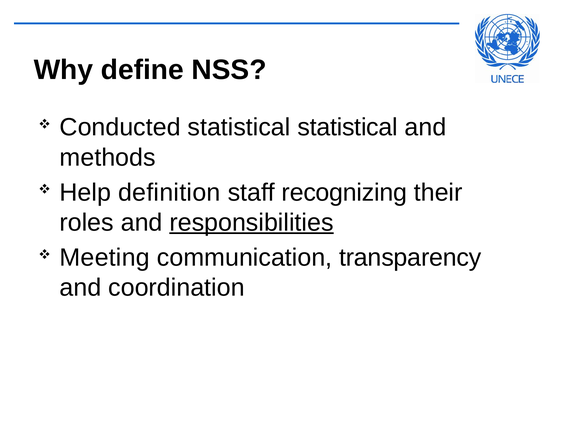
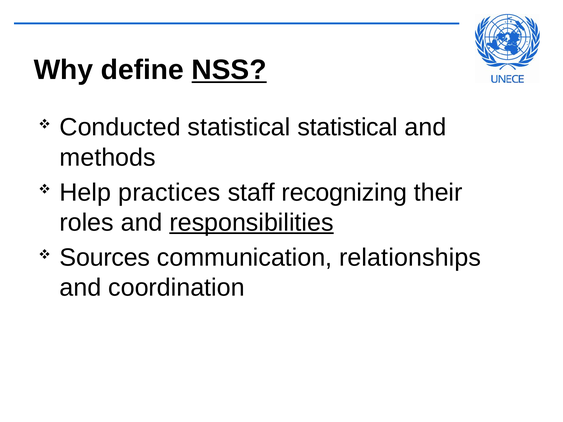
NSS underline: none -> present
definition: definition -> practices
Meeting: Meeting -> Sources
transparency: transparency -> relationships
